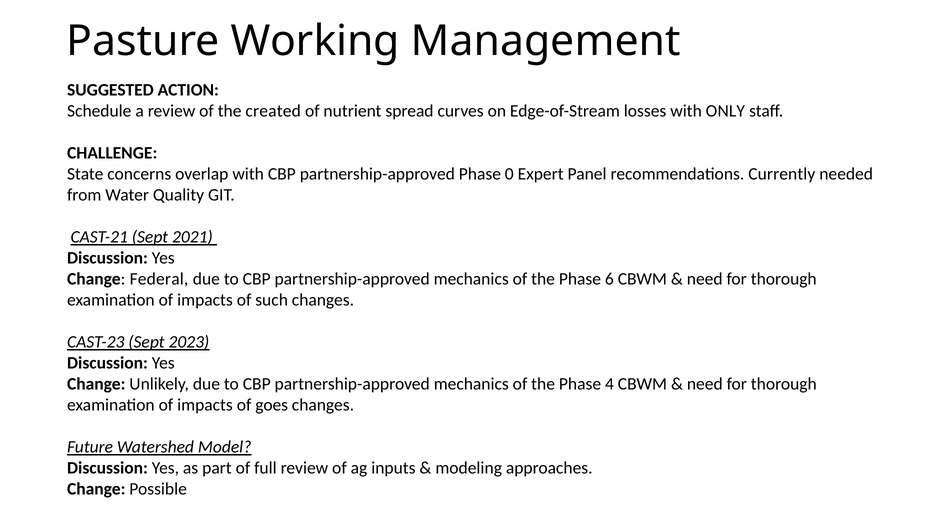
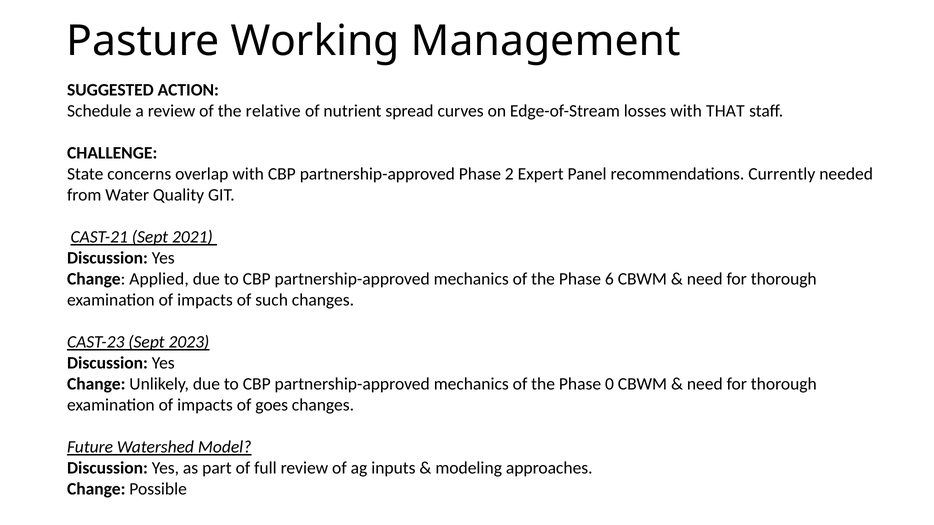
created: created -> relative
ONLY: ONLY -> THAT
0: 0 -> 2
Federal: Federal -> Applied
4: 4 -> 0
